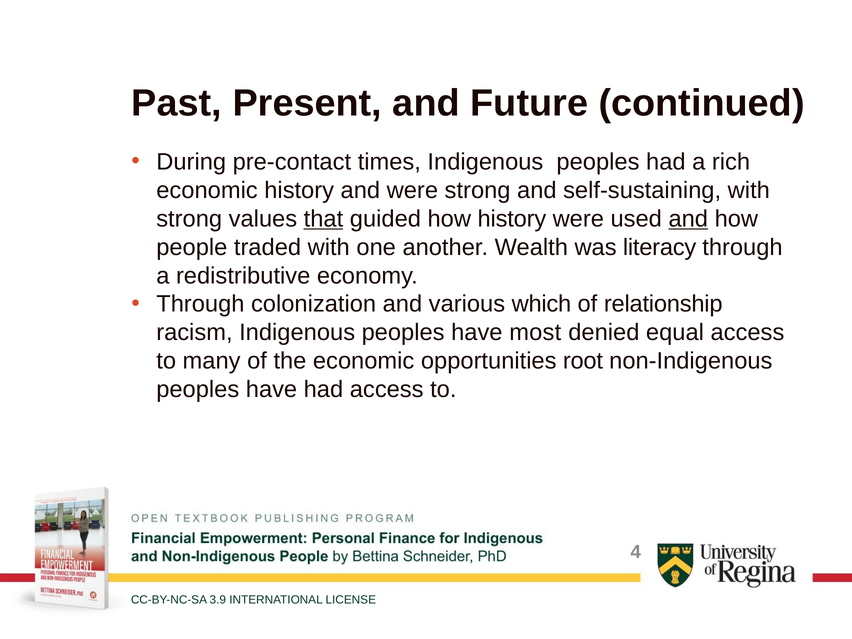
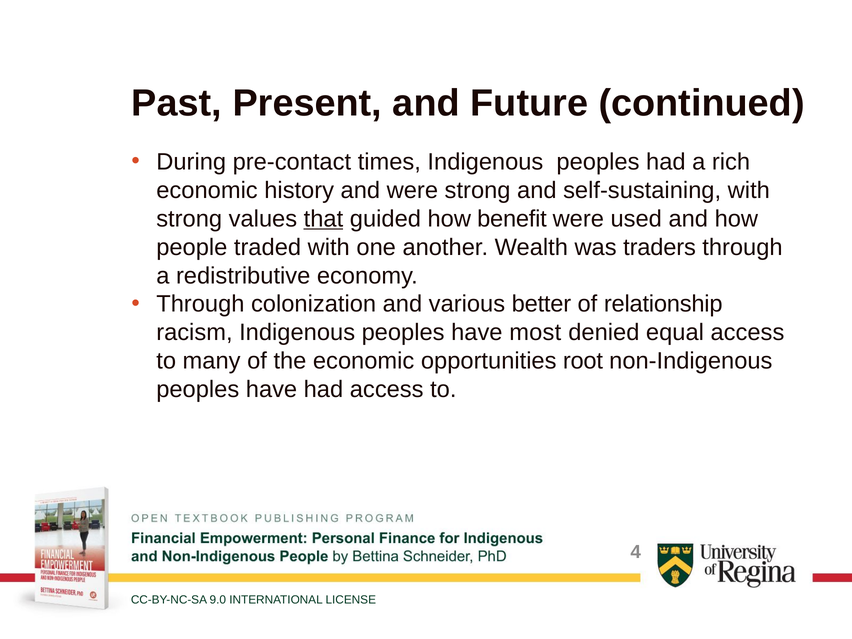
how history: history -> benefit
and at (688, 219) underline: present -> none
literacy: literacy -> traders
which: which -> better
3.9: 3.9 -> 9.0
